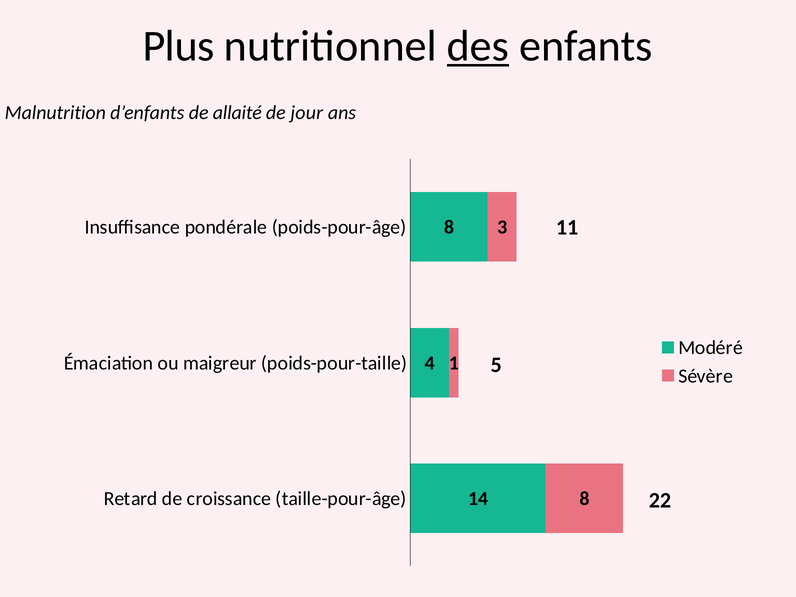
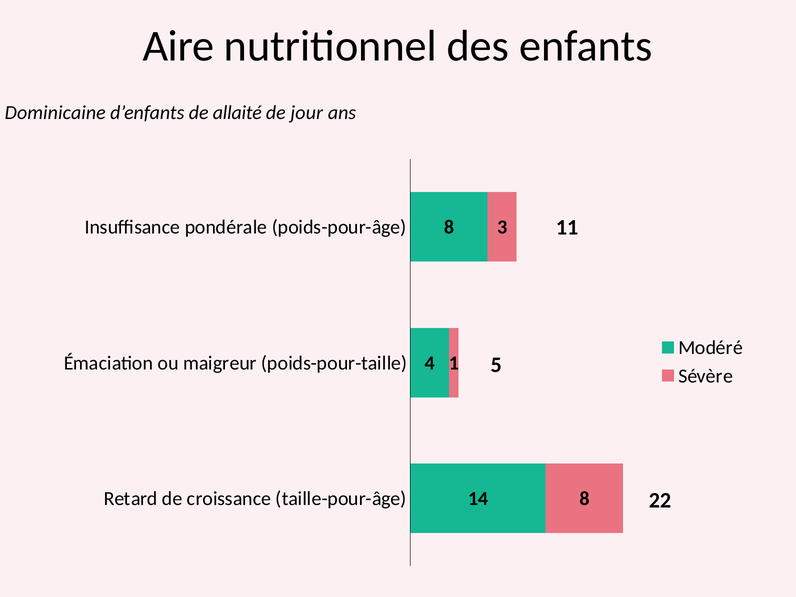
Plus: Plus -> Aire
des underline: present -> none
Malnutrition: Malnutrition -> Dominicaine
